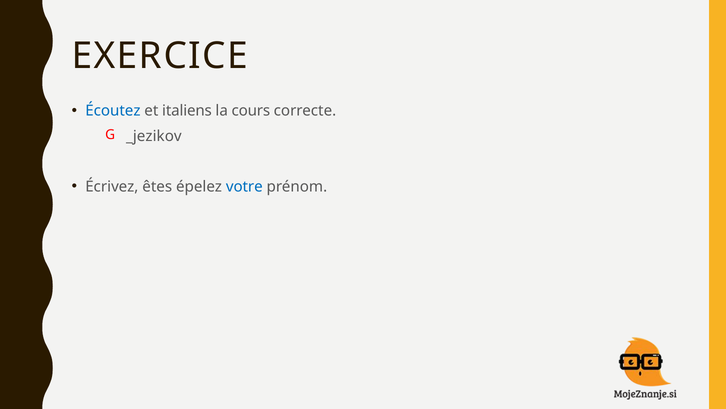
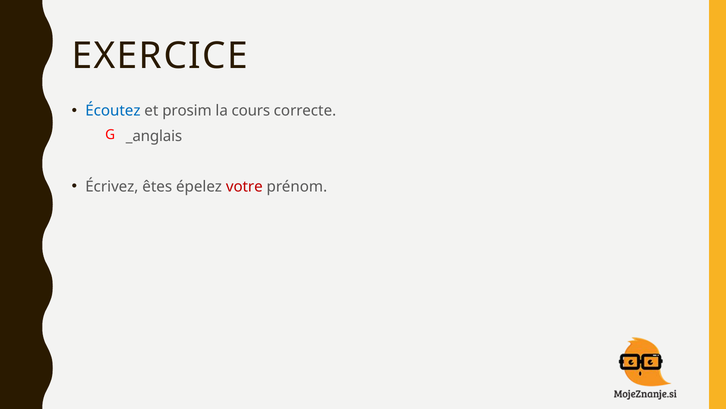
italiens: italiens -> prosim
_jezikov: _jezikov -> _anglais
votre colour: blue -> red
